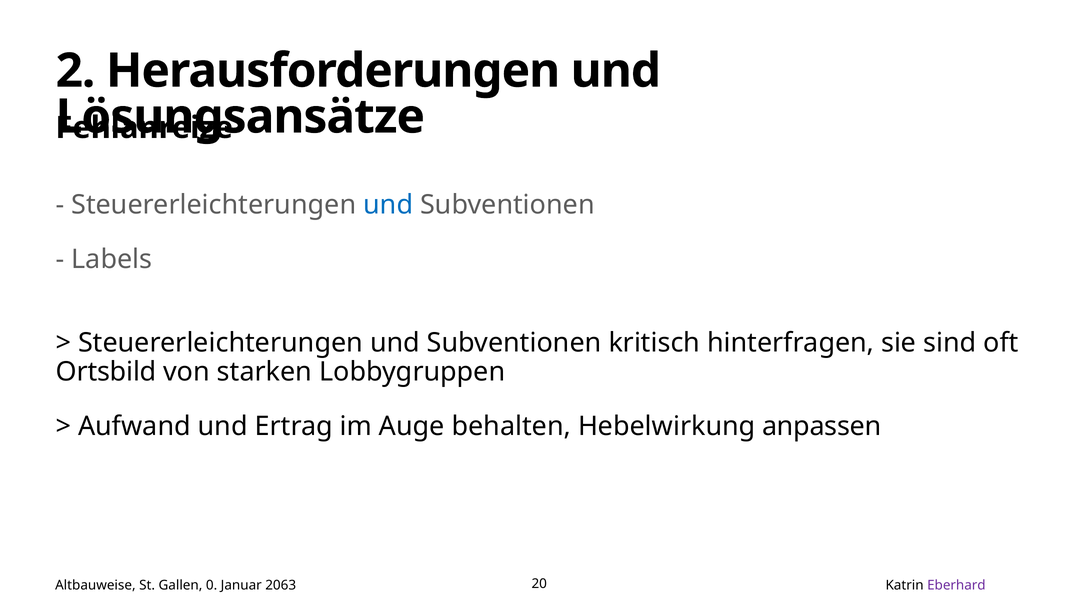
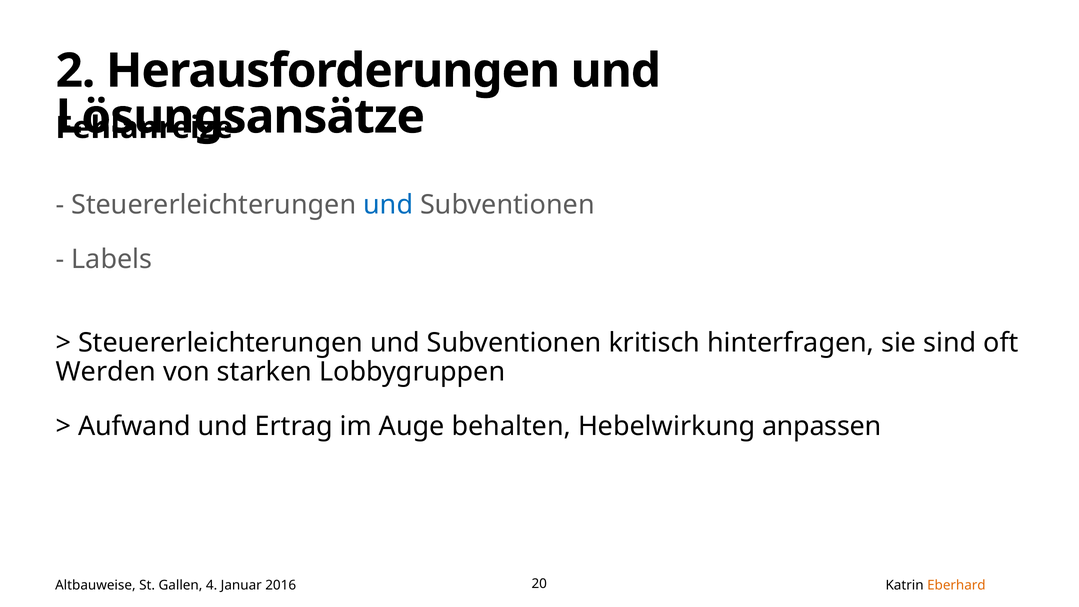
Ortsbild: Ortsbild -> Werden
0: 0 -> 4
2063: 2063 -> 2016
Eberhard colour: purple -> orange
